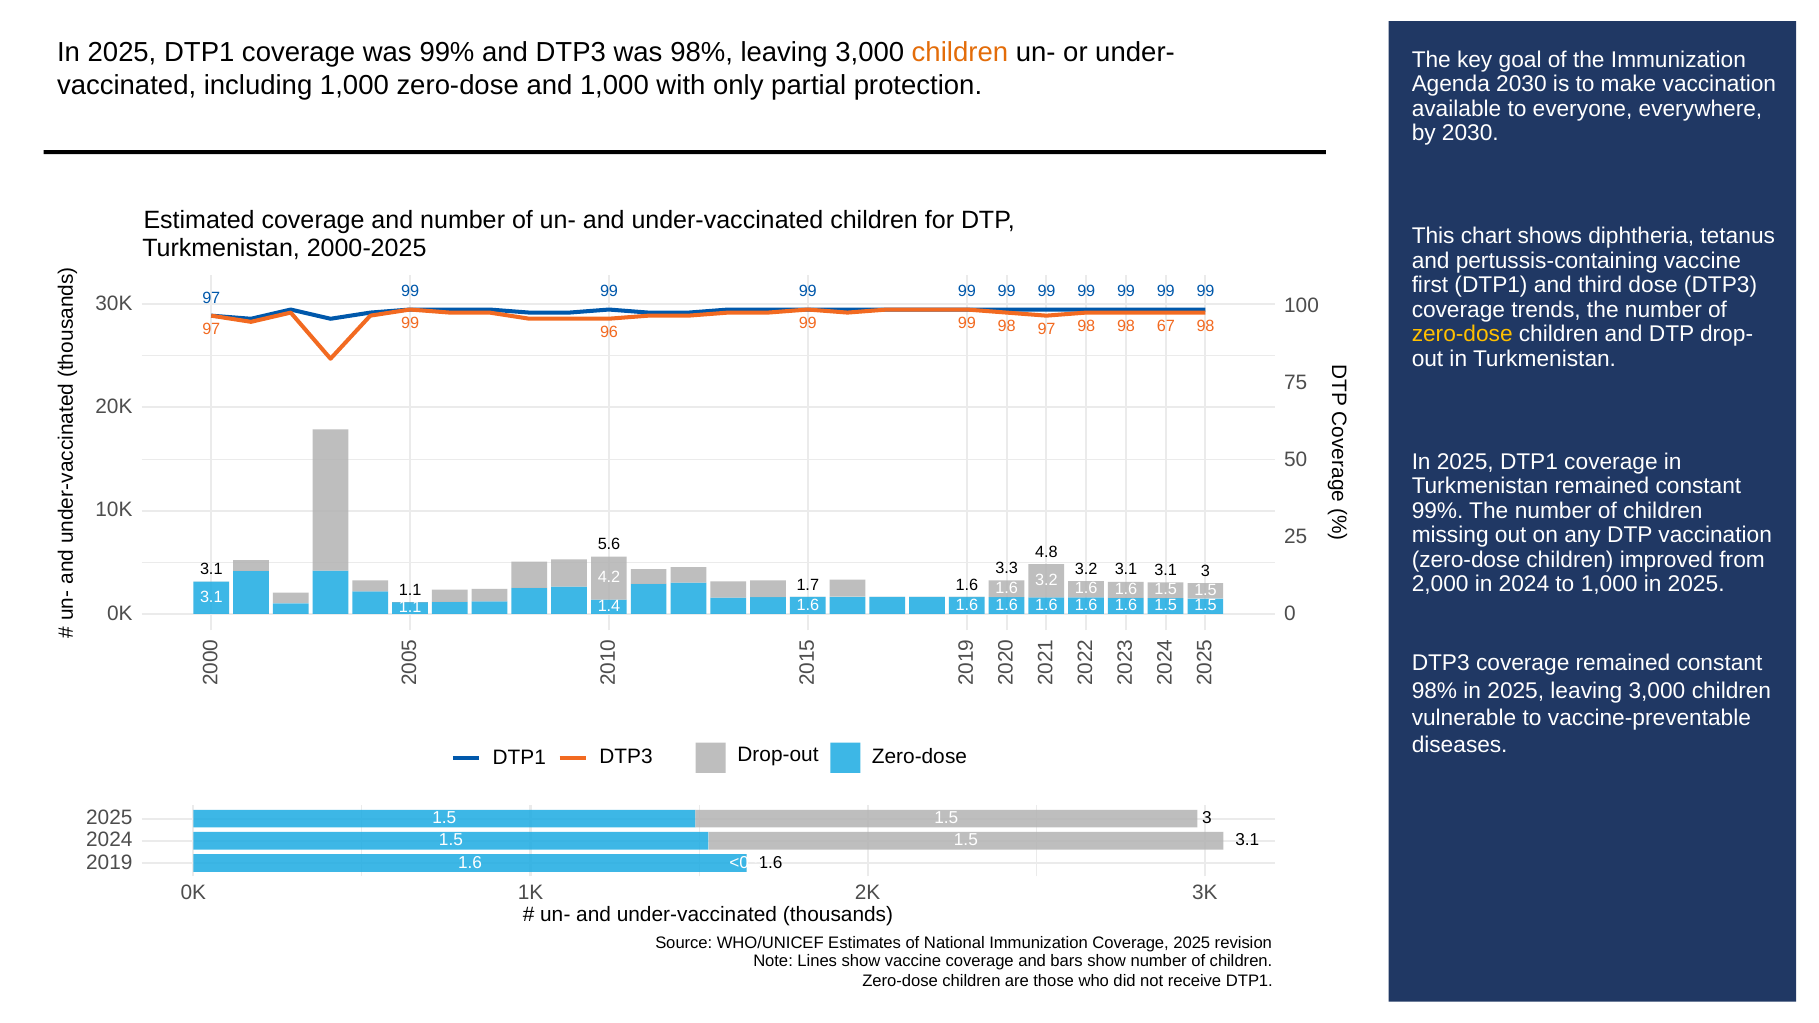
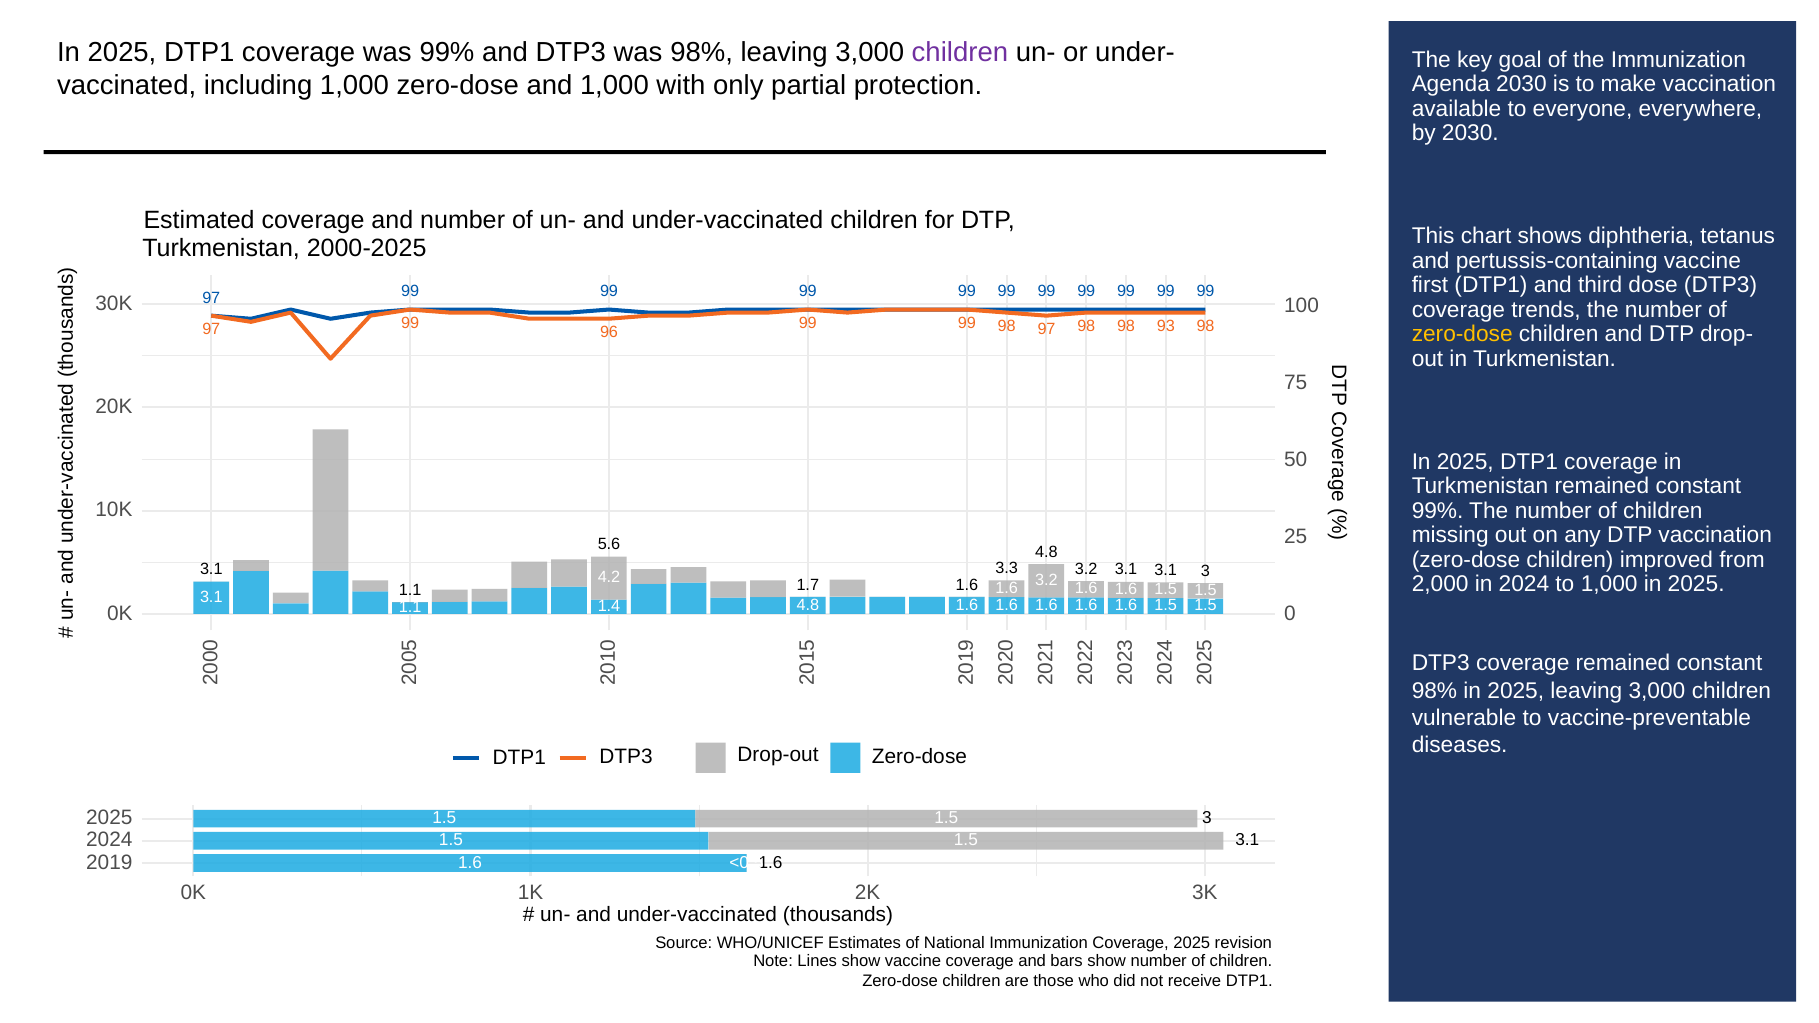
children at (960, 52) colour: orange -> purple
67: 67 -> 93
1.4 1.6: 1.6 -> 4.8
